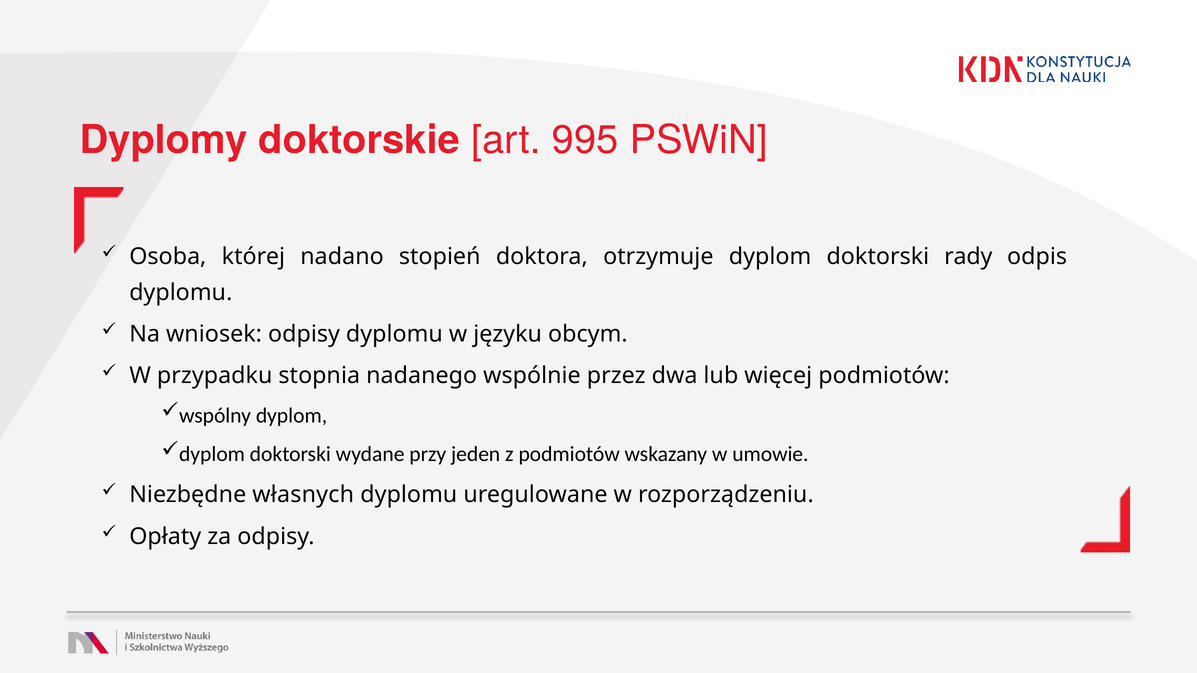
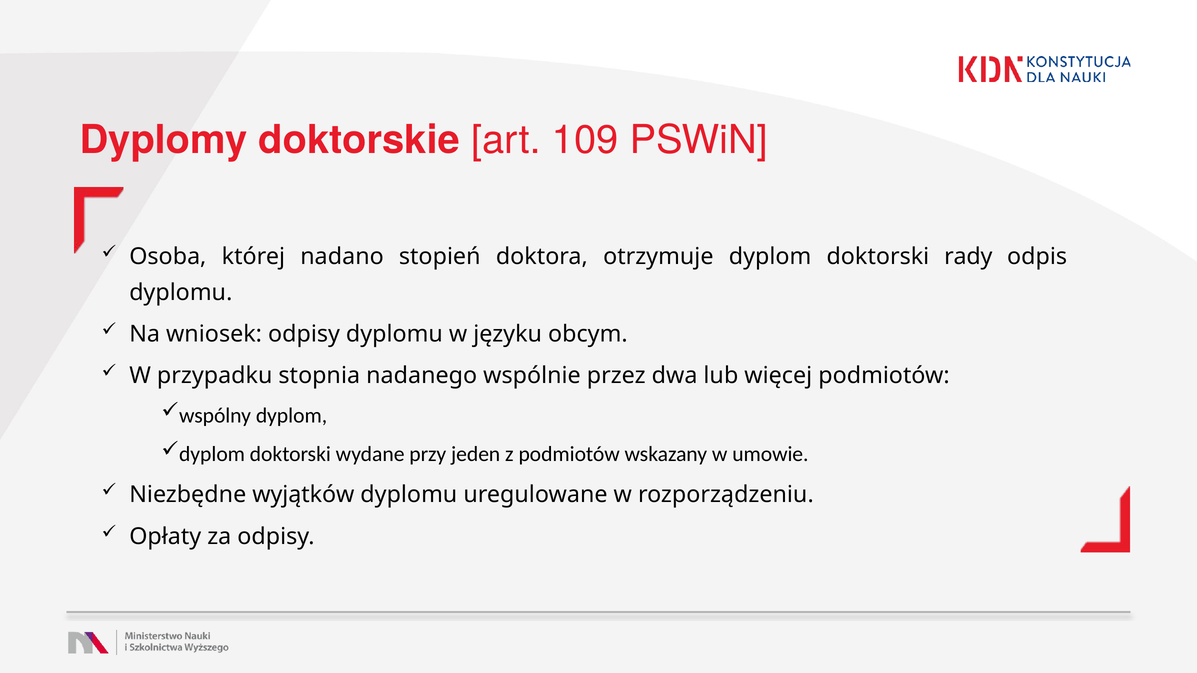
995: 995 -> 109
własnych: własnych -> wyjątków
